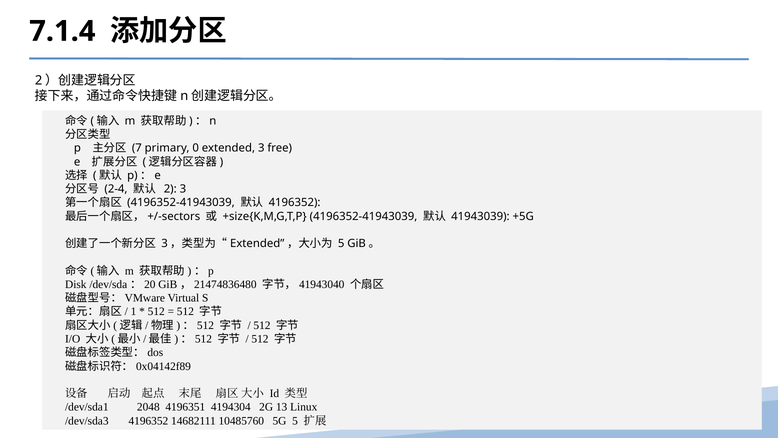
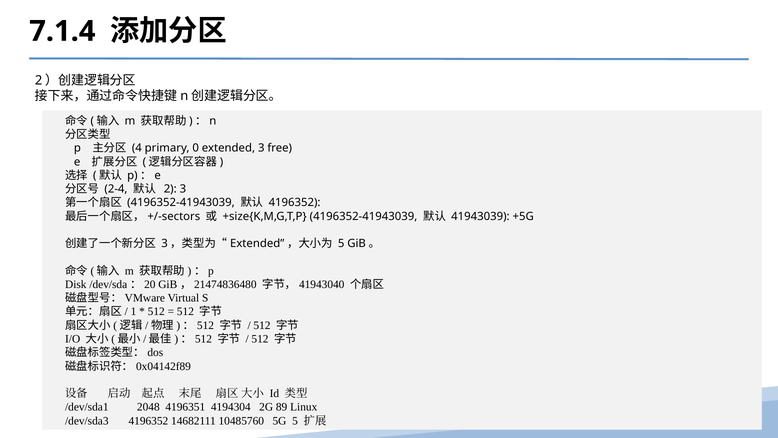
7: 7 -> 4
13: 13 -> 89
